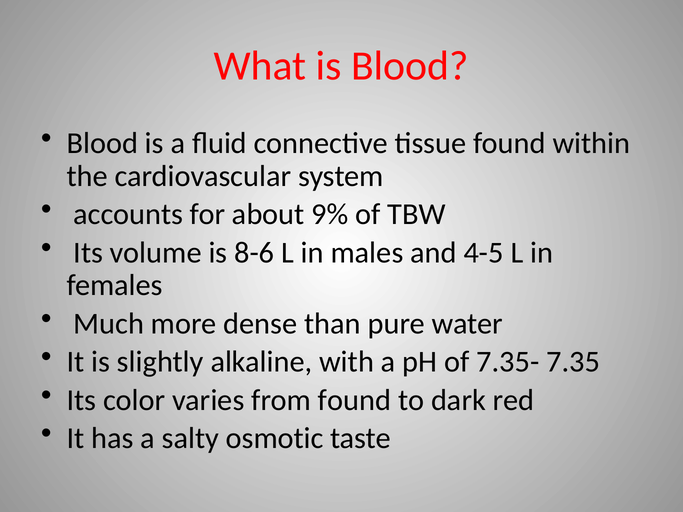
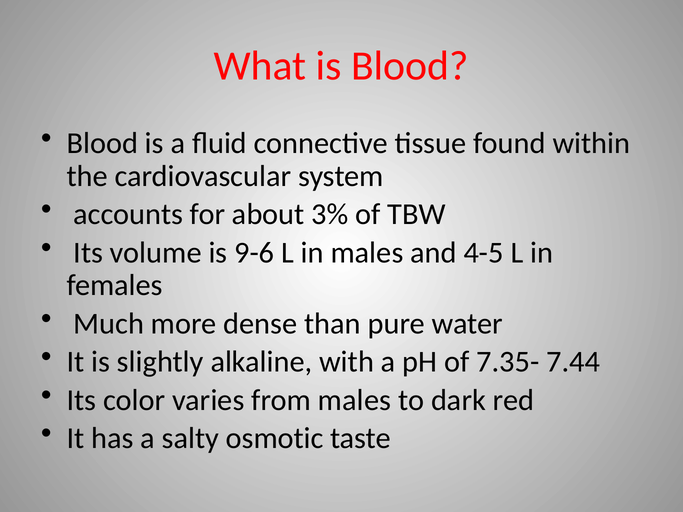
9%: 9% -> 3%
8-6: 8-6 -> 9-6
7.35: 7.35 -> 7.44
from found: found -> males
